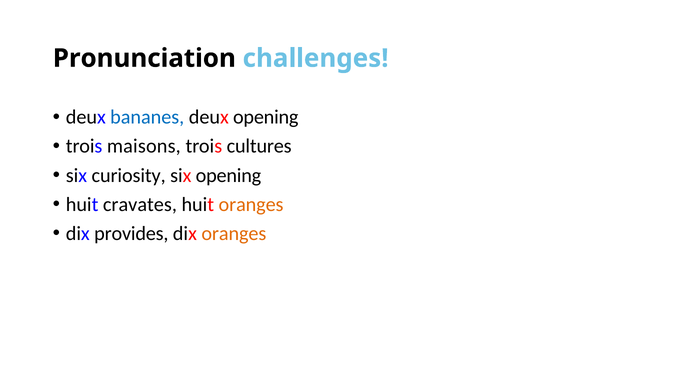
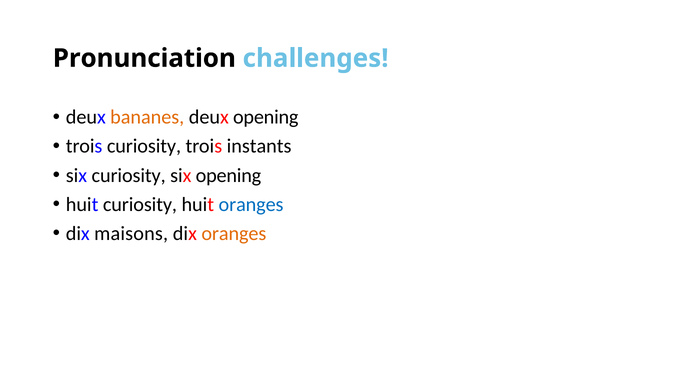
bananes colour: blue -> orange
trois maisons: maisons -> curiosity
cultures: cultures -> instants
huit cravates: cravates -> curiosity
oranges at (251, 204) colour: orange -> blue
provides: provides -> maisons
